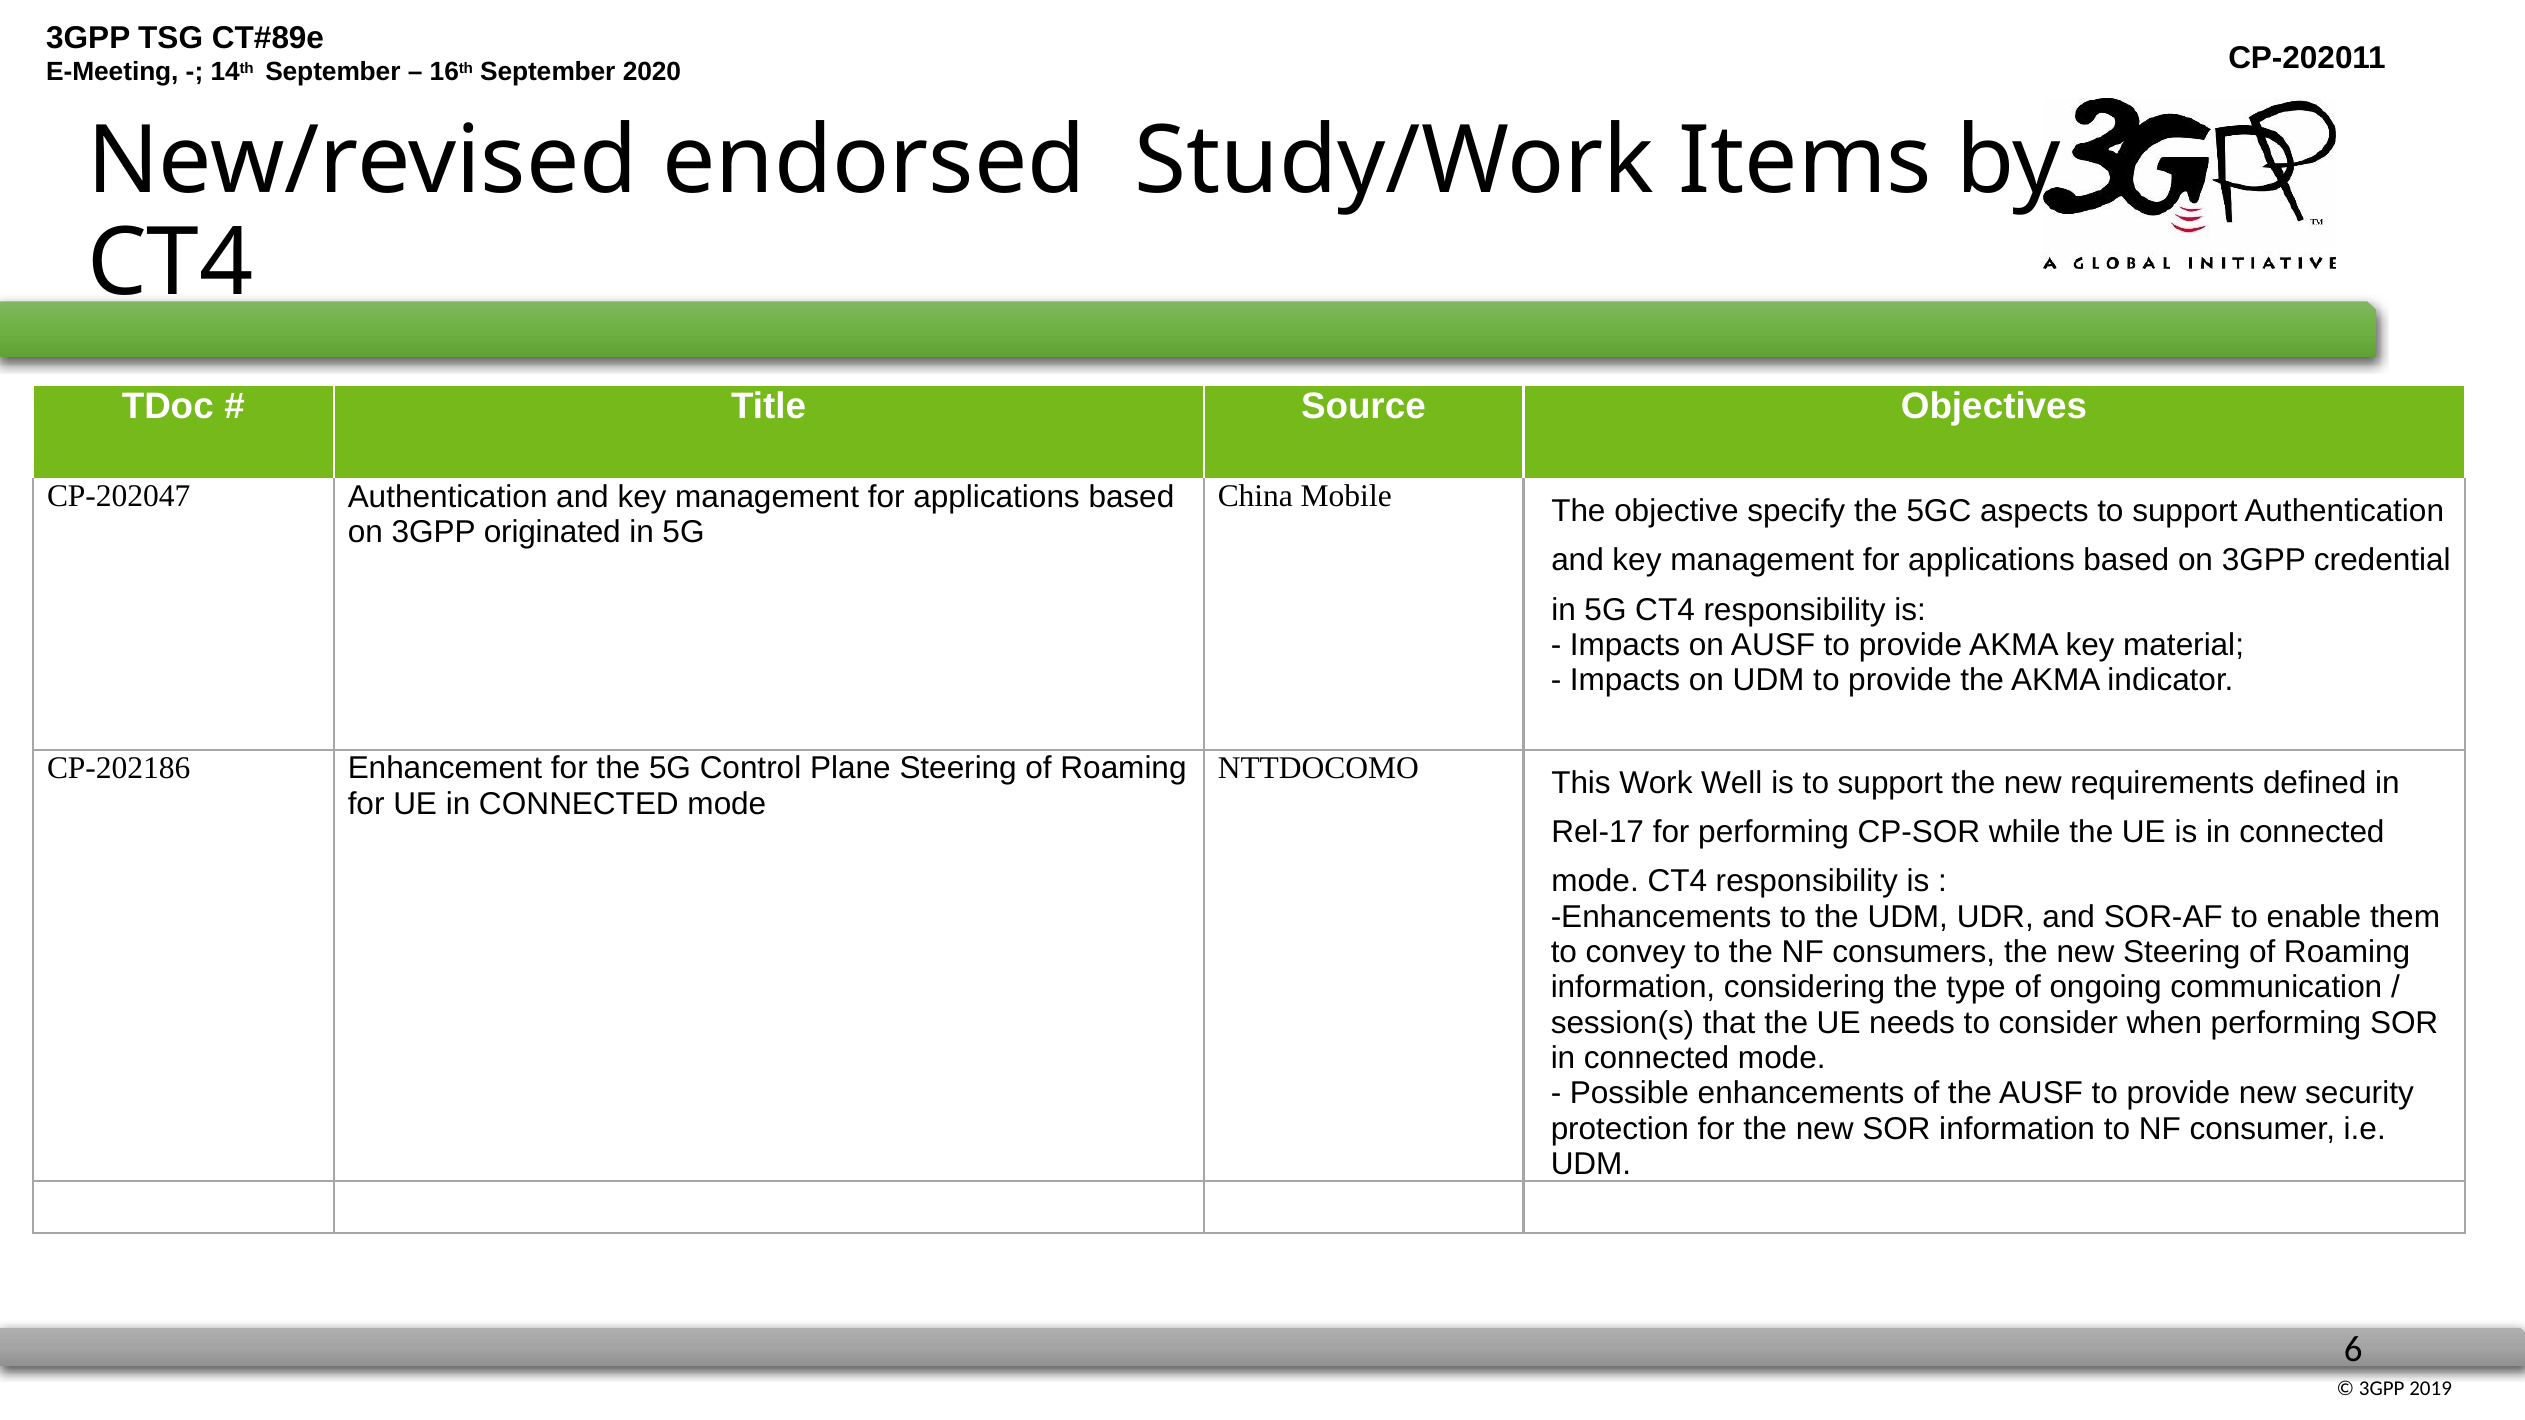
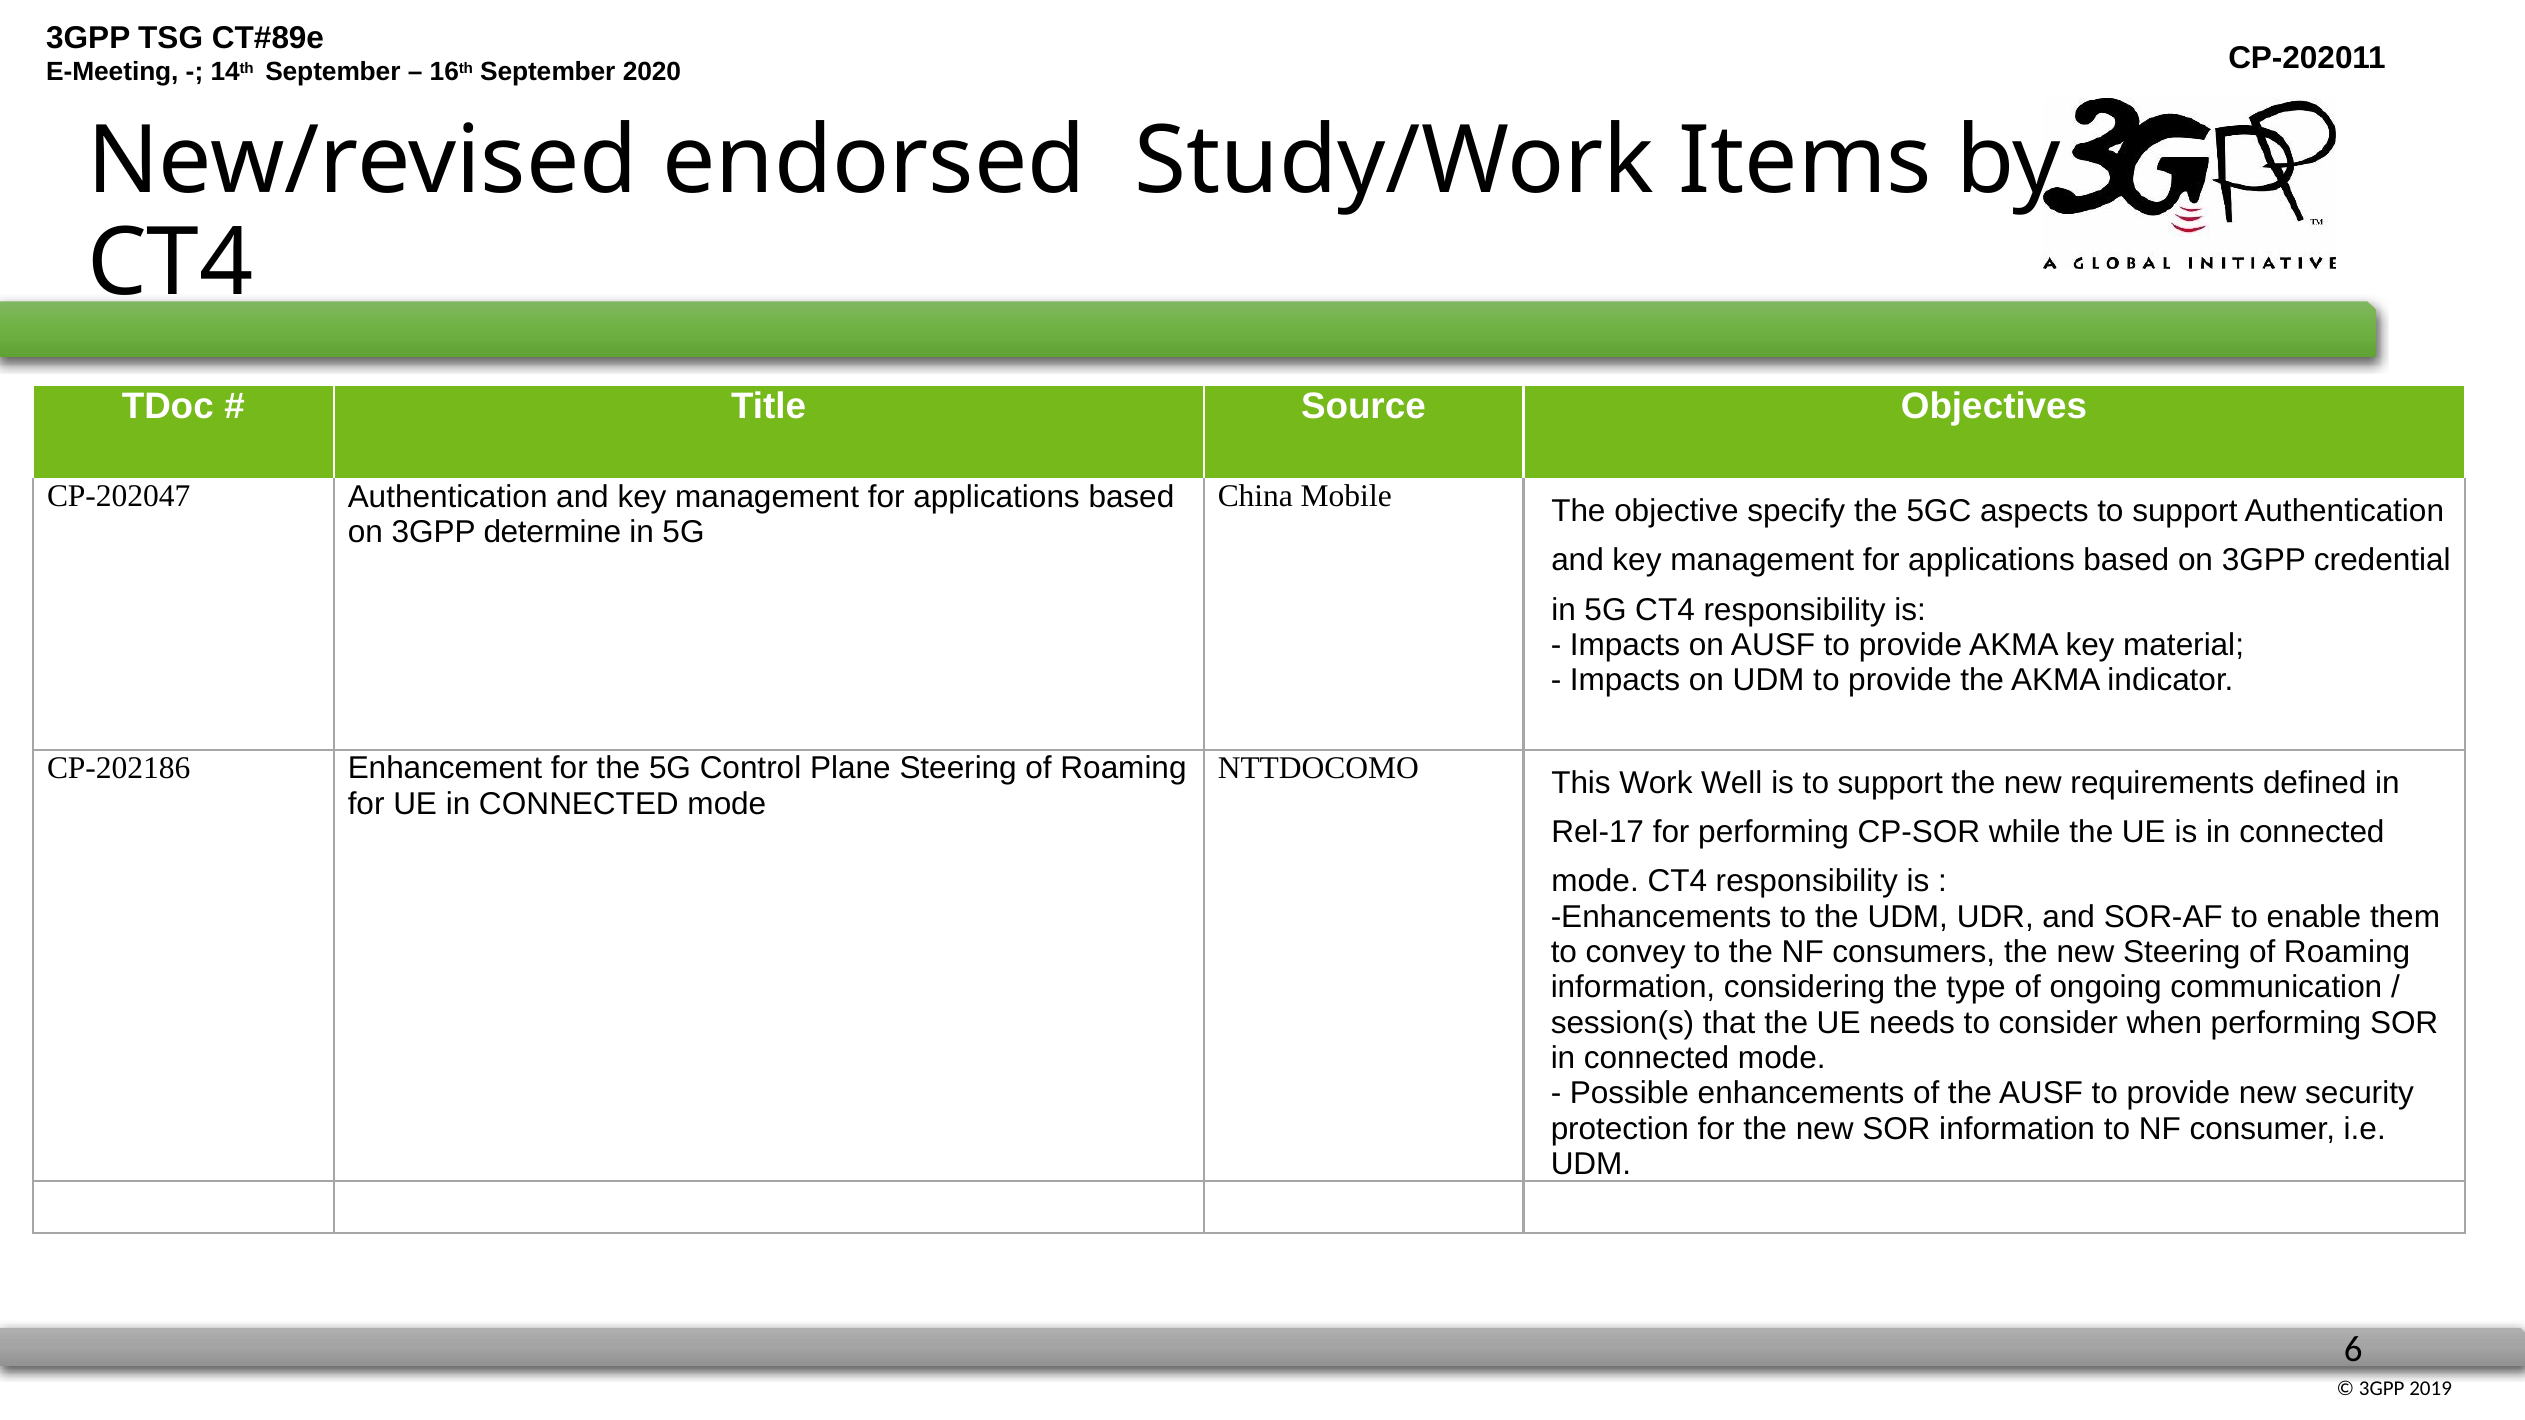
originated: originated -> determine
